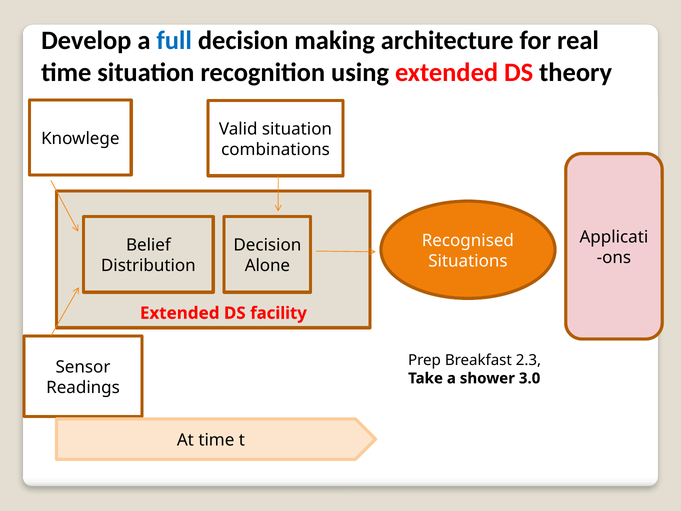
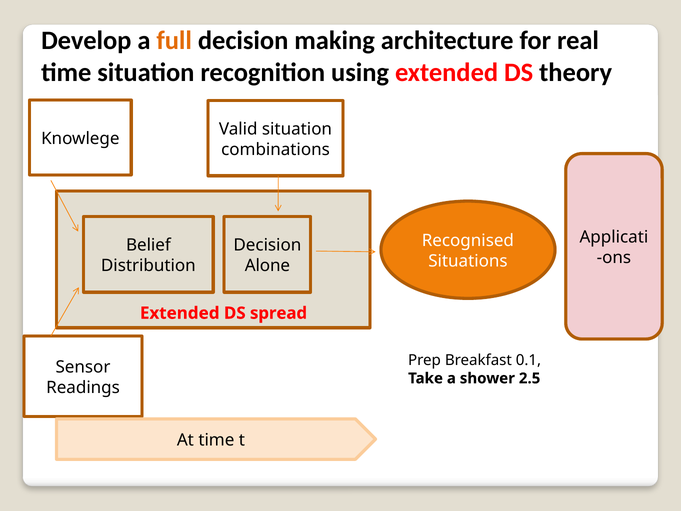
full colour: blue -> orange
facility: facility -> spread
2.3: 2.3 -> 0.1
3.0: 3.0 -> 2.5
